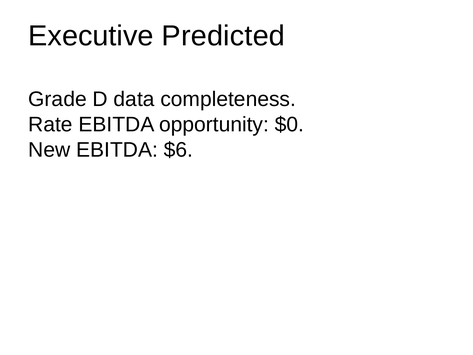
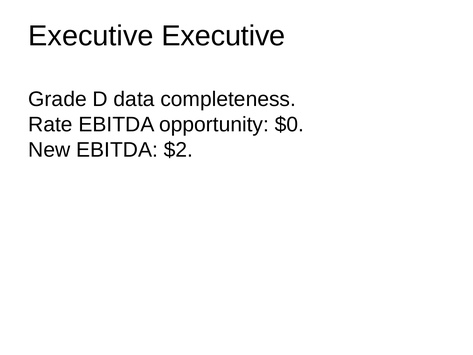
Executive Predicted: Predicted -> Executive
$6: $6 -> $2
